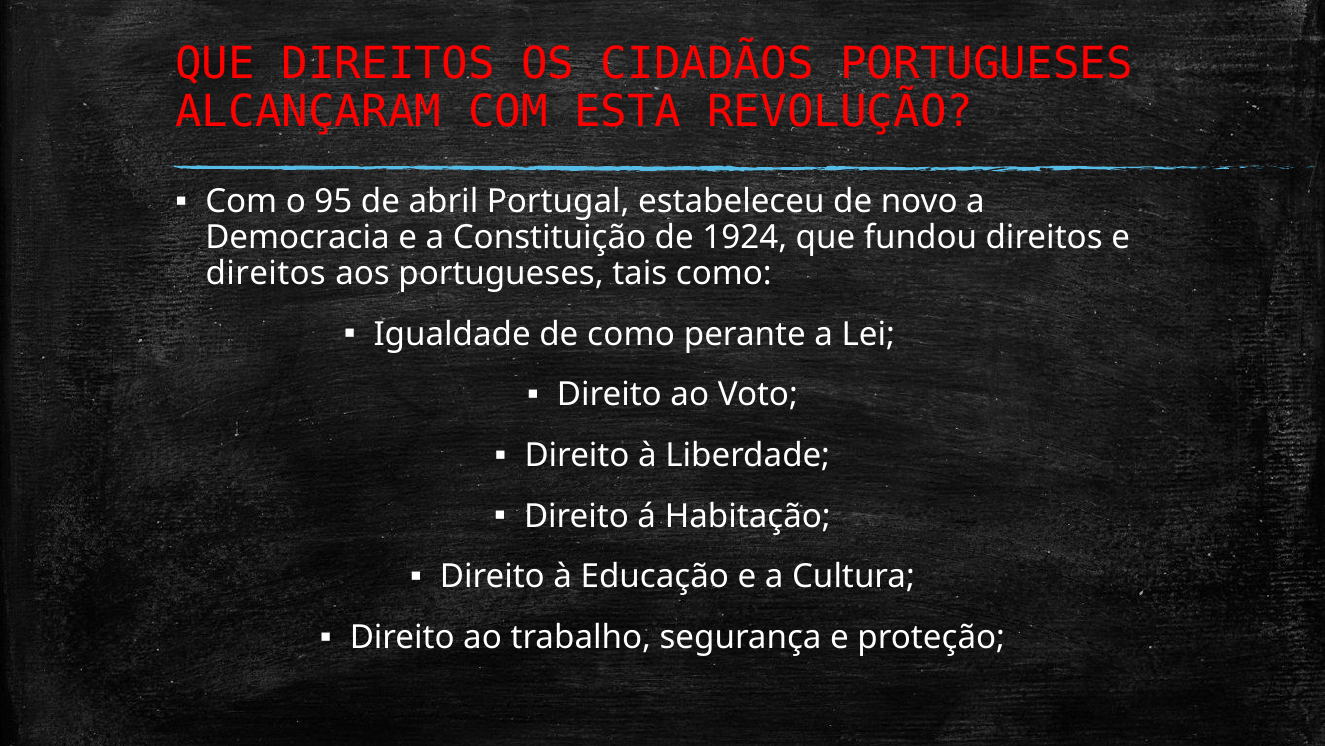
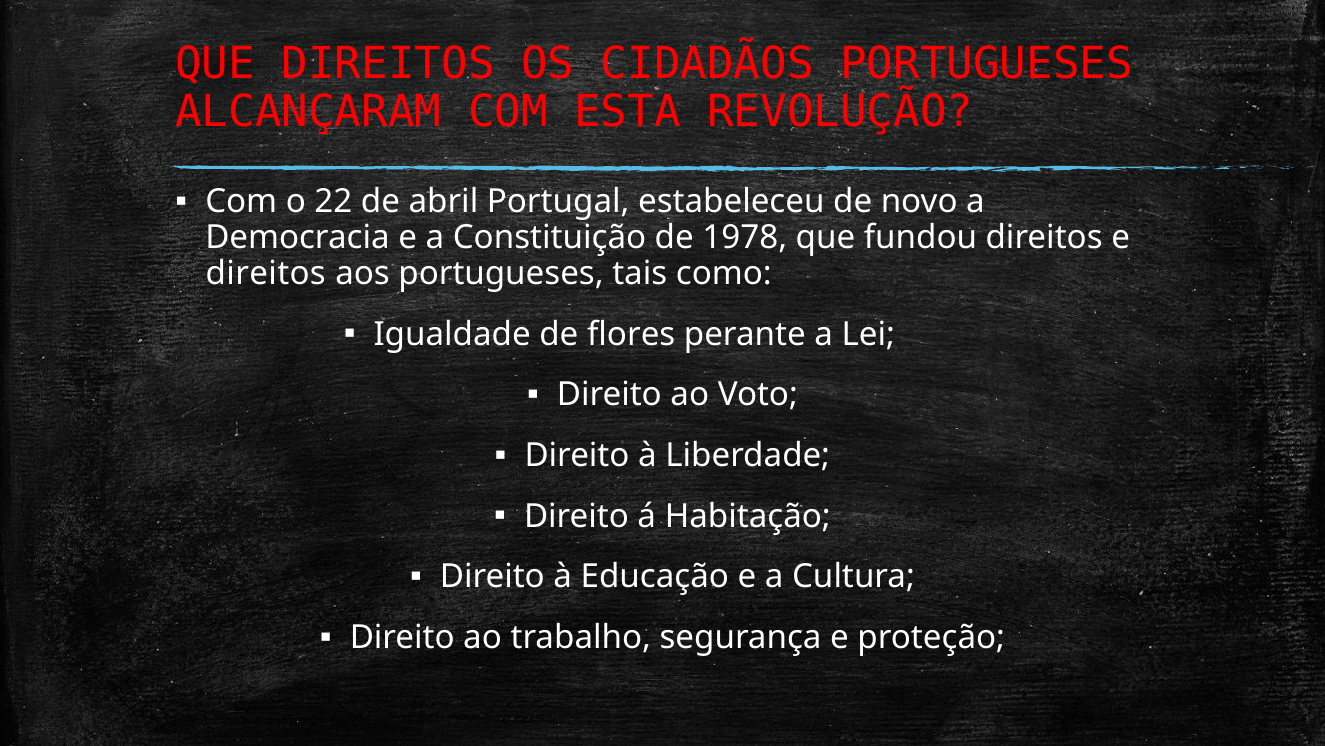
95: 95 -> 22
1924: 1924 -> 1978
de como: como -> flores
